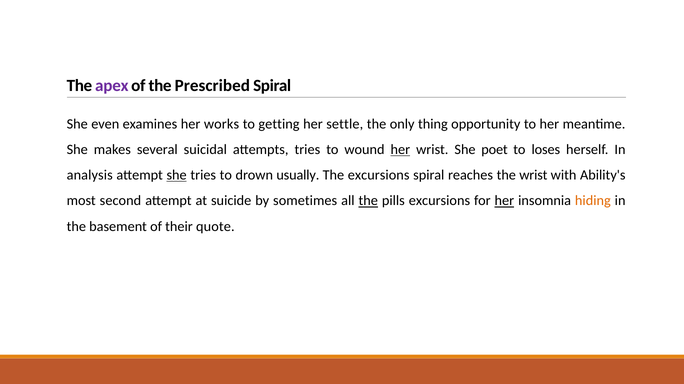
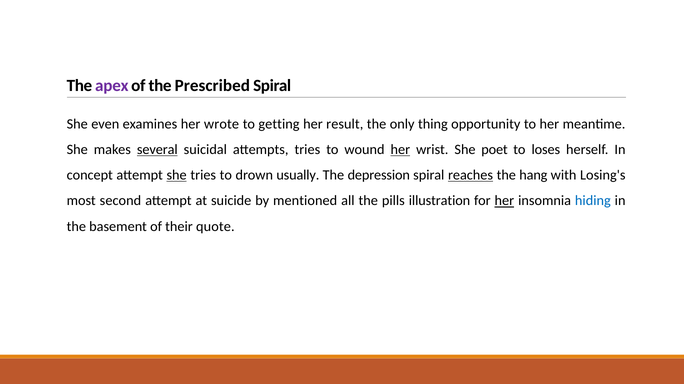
works: works -> wrote
settle: settle -> result
several underline: none -> present
analysis: analysis -> concept
The excursions: excursions -> depression
reaches underline: none -> present
the wrist: wrist -> hang
Ability's: Ability's -> Losing's
sometimes: sometimes -> mentioned
the at (368, 201) underline: present -> none
pills excursions: excursions -> illustration
hiding colour: orange -> blue
